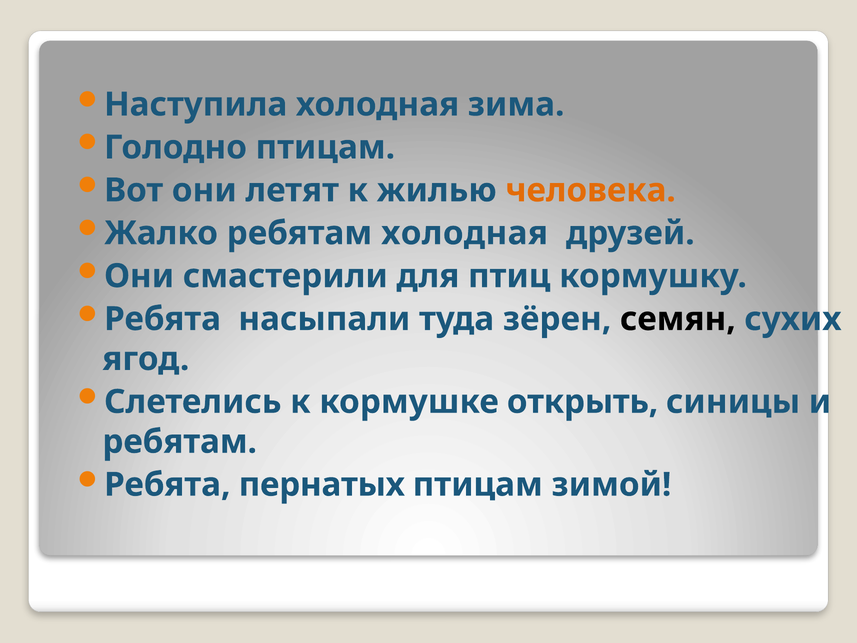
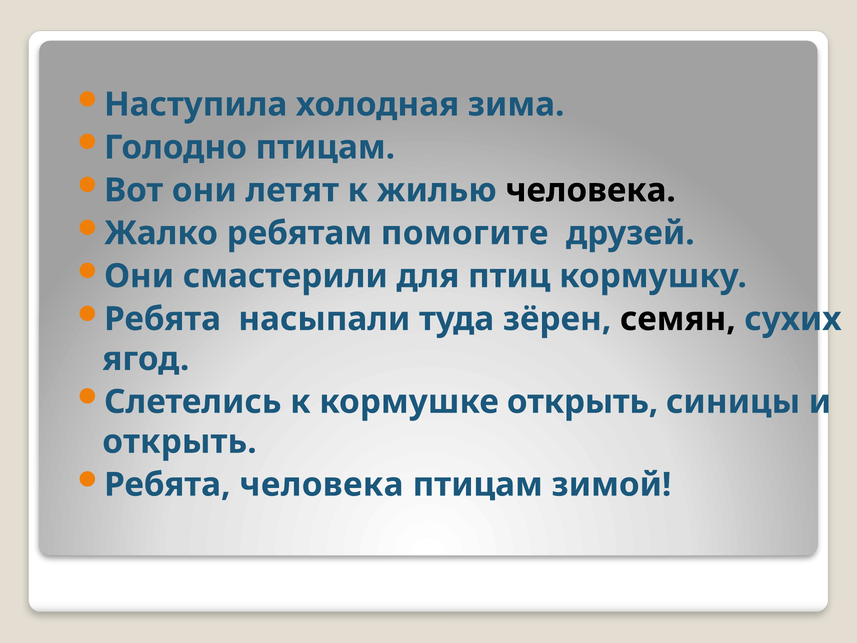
человека at (591, 190) colour: orange -> black
ребятам холодная: холодная -> помогите
ребятам at (180, 442): ребятам -> открыть
Ребята пернатых: пернатых -> человека
